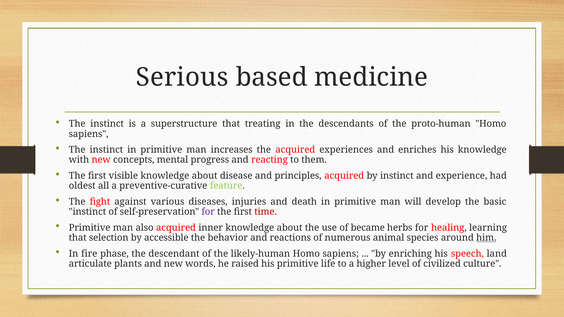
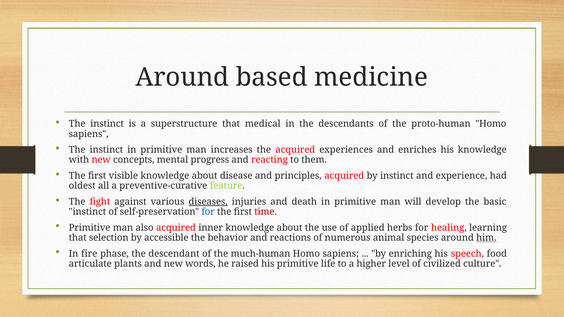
Serious at (182, 77): Serious -> Around
treating: treating -> medical
diseases underline: none -> present
for at (208, 212) colour: purple -> blue
became: became -> applied
likely-human: likely-human -> much-human
land: land -> food
